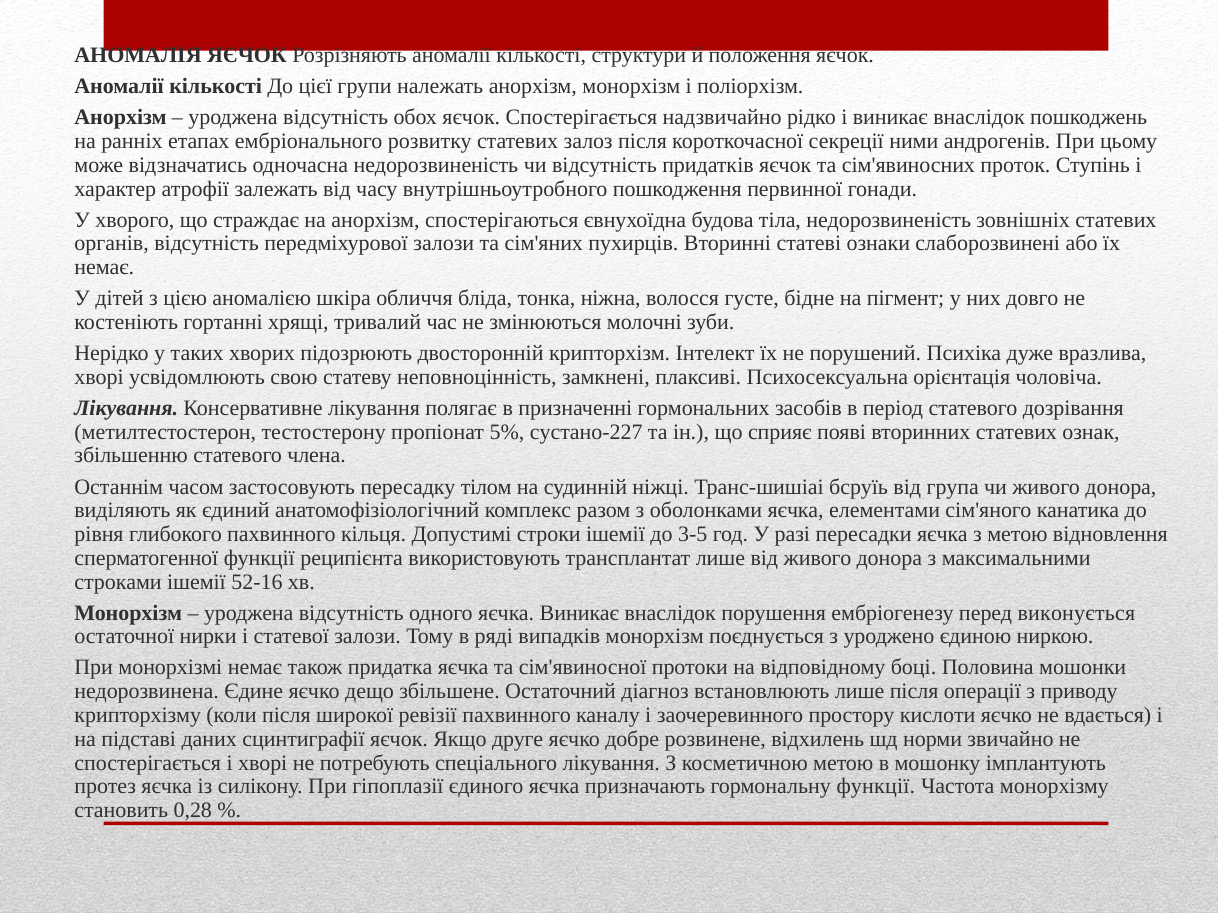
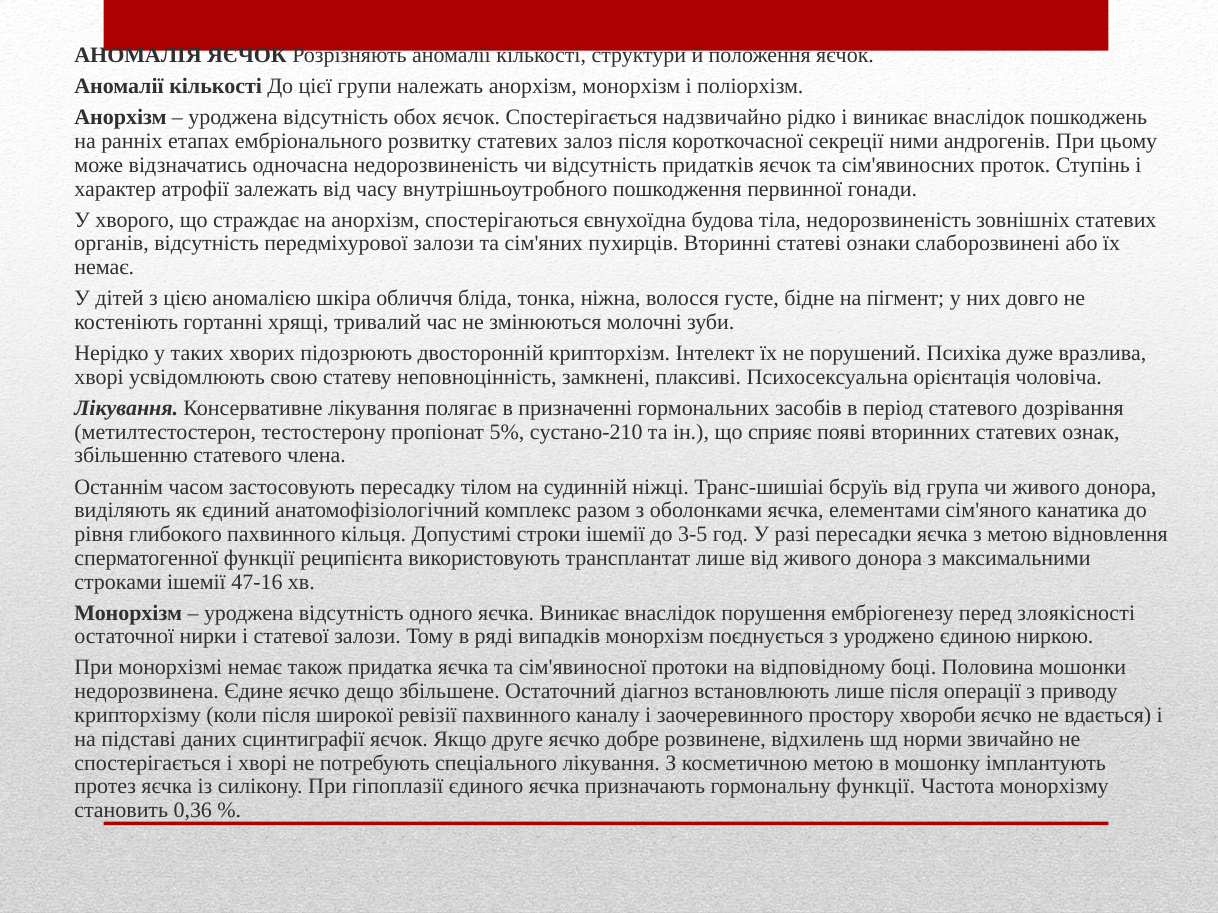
сустано-227: сустано-227 -> сустано-210
52-16: 52-16 -> 47-16
виконується: виконується -> злоякісності
кислоти: кислоти -> хвороби
0,28: 0,28 -> 0,36
